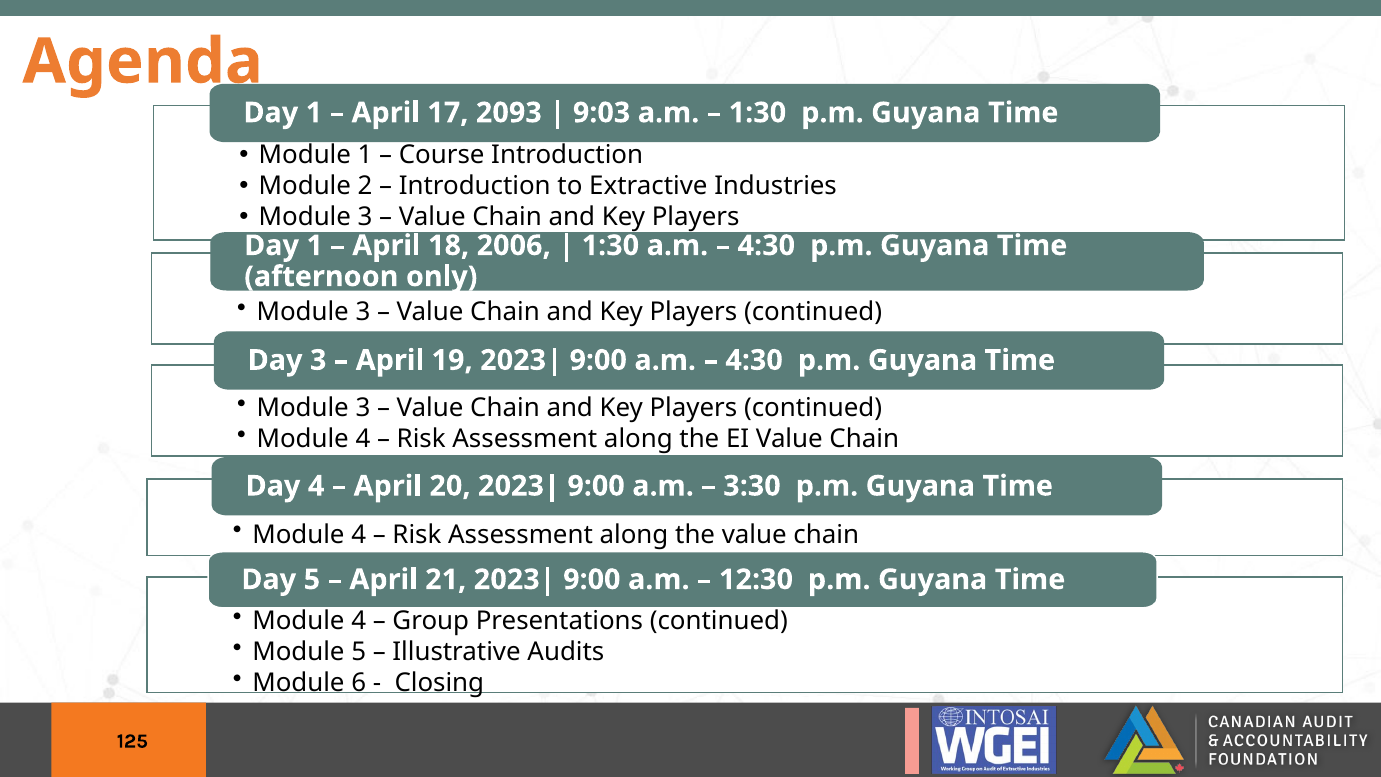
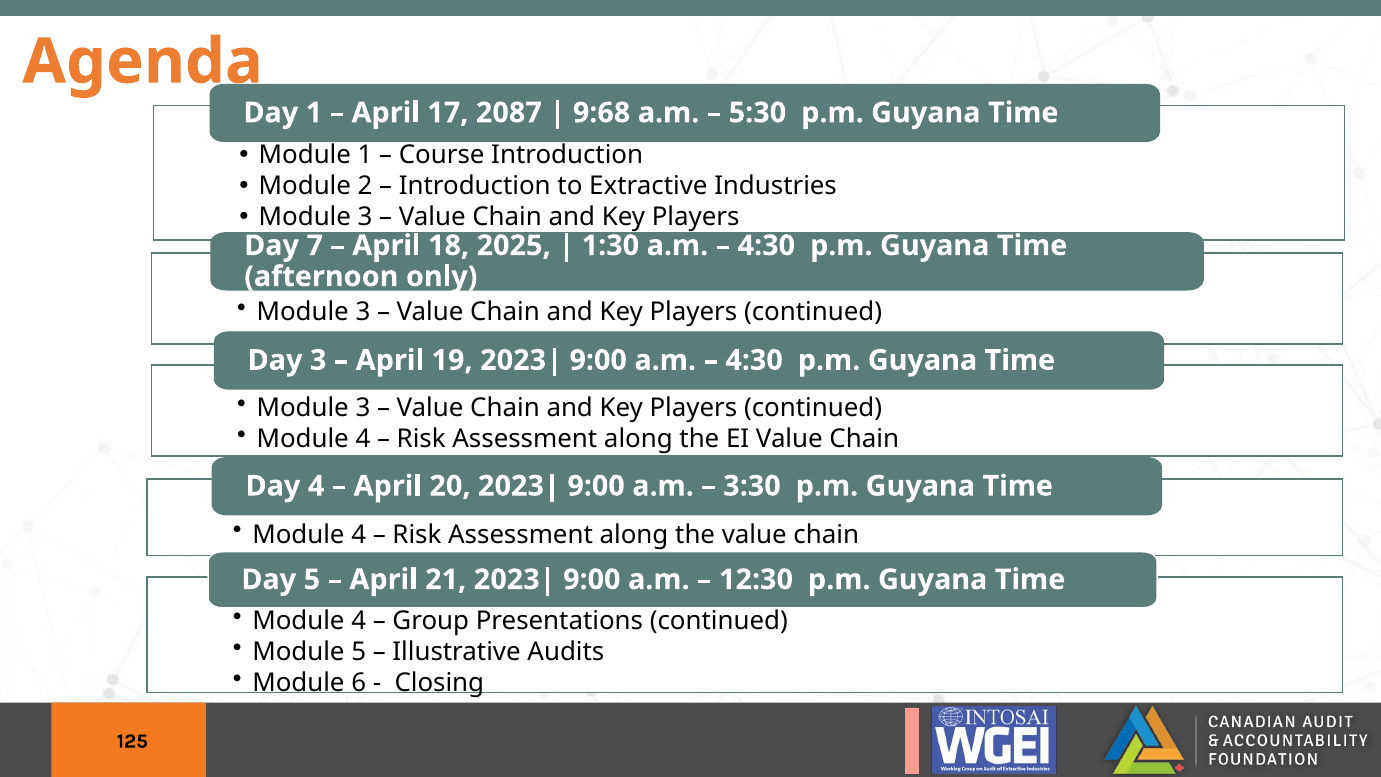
2093: 2093 -> 2087
9:03: 9:03 -> 9:68
1:30 at (757, 113): 1:30 -> 5:30
1 at (315, 246): 1 -> 7
2006: 2006 -> 2025
